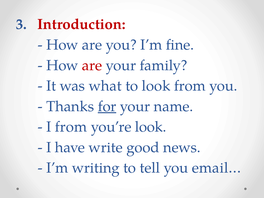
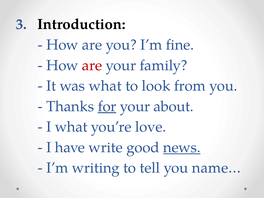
Introduction colour: red -> black
name: name -> about
I from: from -> what
you’re look: look -> love
news underline: none -> present
email…: email… -> name…
